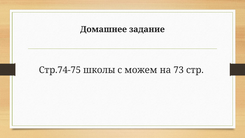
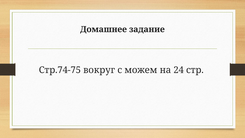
школы: школы -> вокруг
73: 73 -> 24
